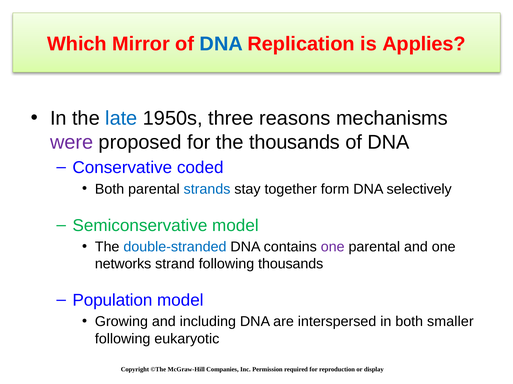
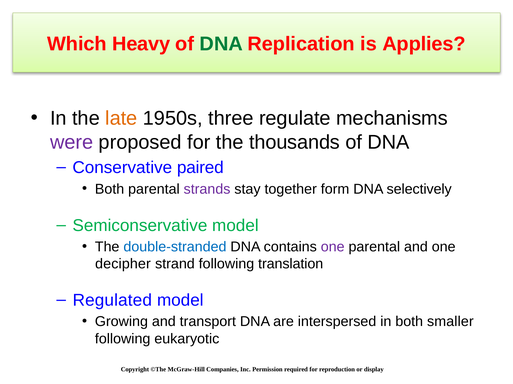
Mirror: Mirror -> Heavy
DNA at (221, 44) colour: blue -> green
late colour: blue -> orange
reasons: reasons -> regulate
coded: coded -> paired
strands colour: blue -> purple
networks: networks -> decipher
following thousands: thousands -> translation
Population: Population -> Regulated
including: including -> transport
